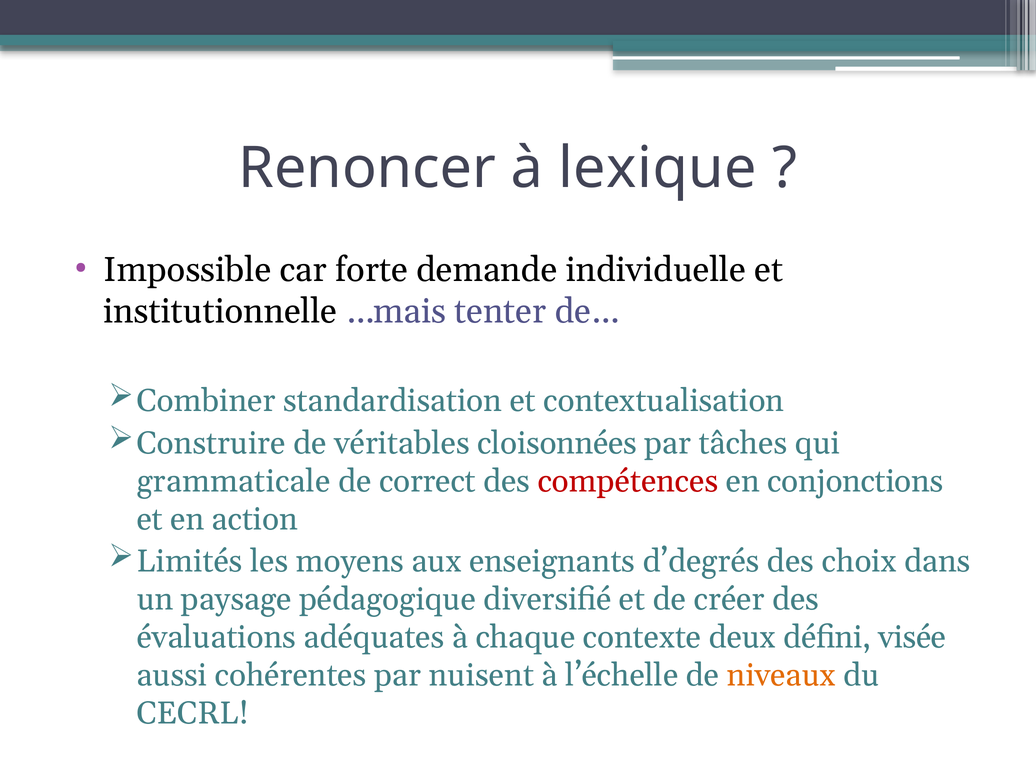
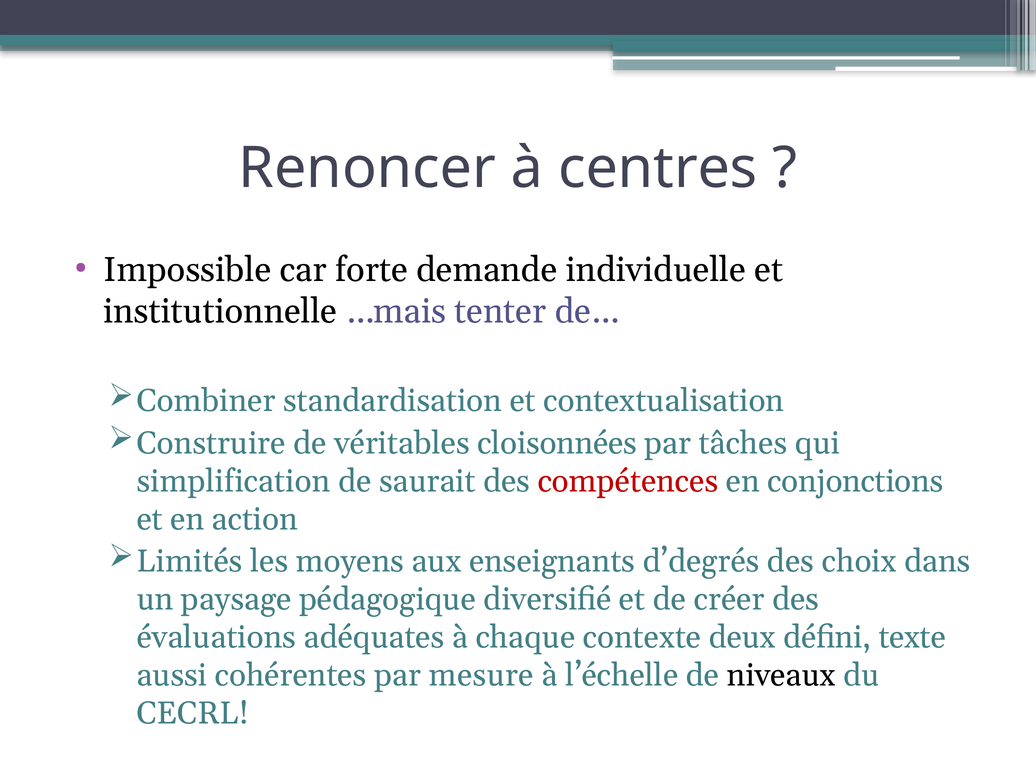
lexique: lexique -> centres
grammaticale: grammaticale -> simplification
correct: correct -> saurait
visée: visée -> texte
nuisent: nuisent -> mesure
niveaux colour: orange -> black
